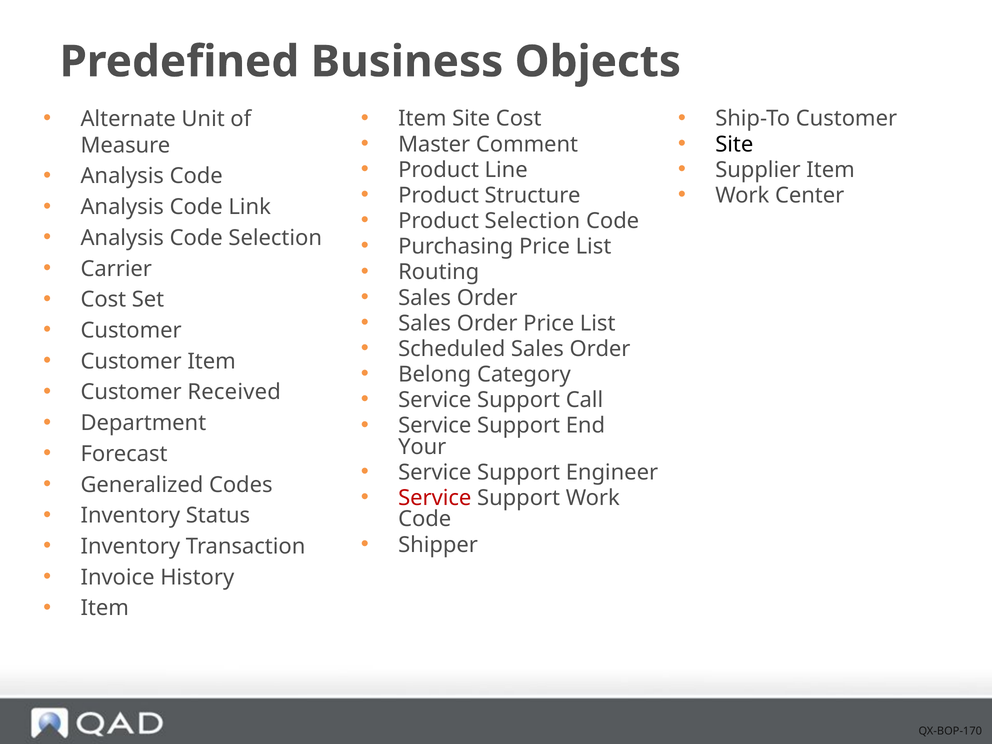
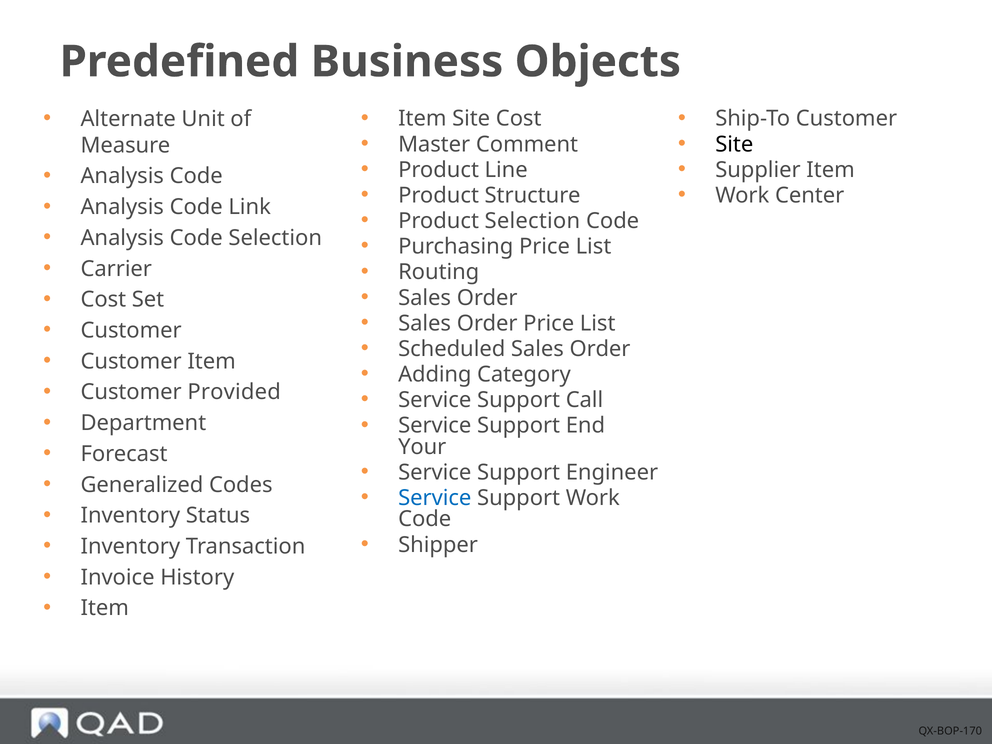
Belong: Belong -> Adding
Received: Received -> Provided
Service at (435, 498) colour: red -> blue
